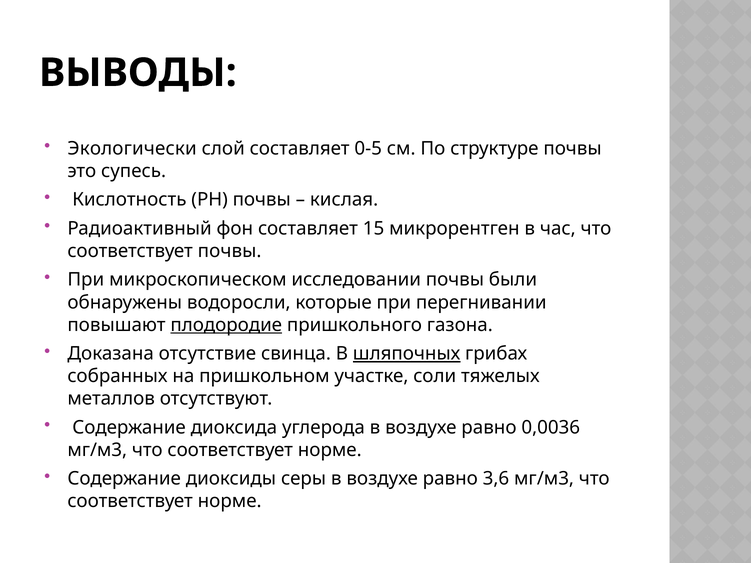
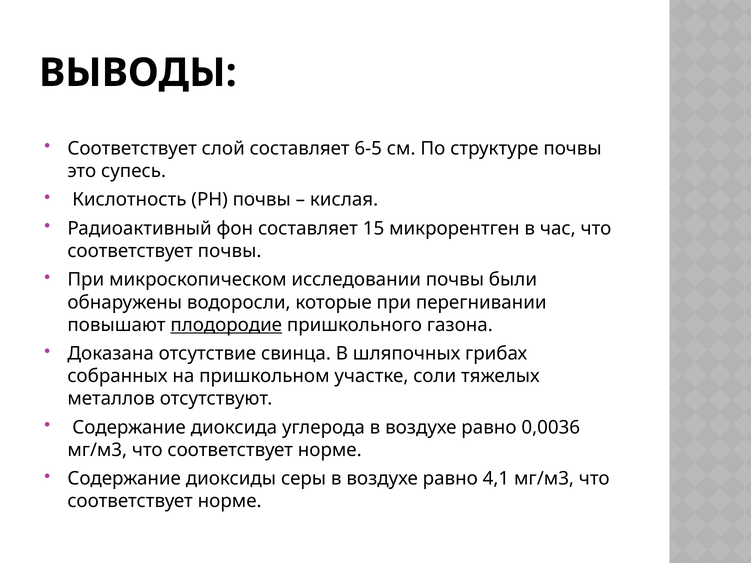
Экологически at (132, 148): Экологически -> Соответствует
0-5: 0-5 -> 6-5
шляпочных underline: present -> none
3,6: 3,6 -> 4,1
